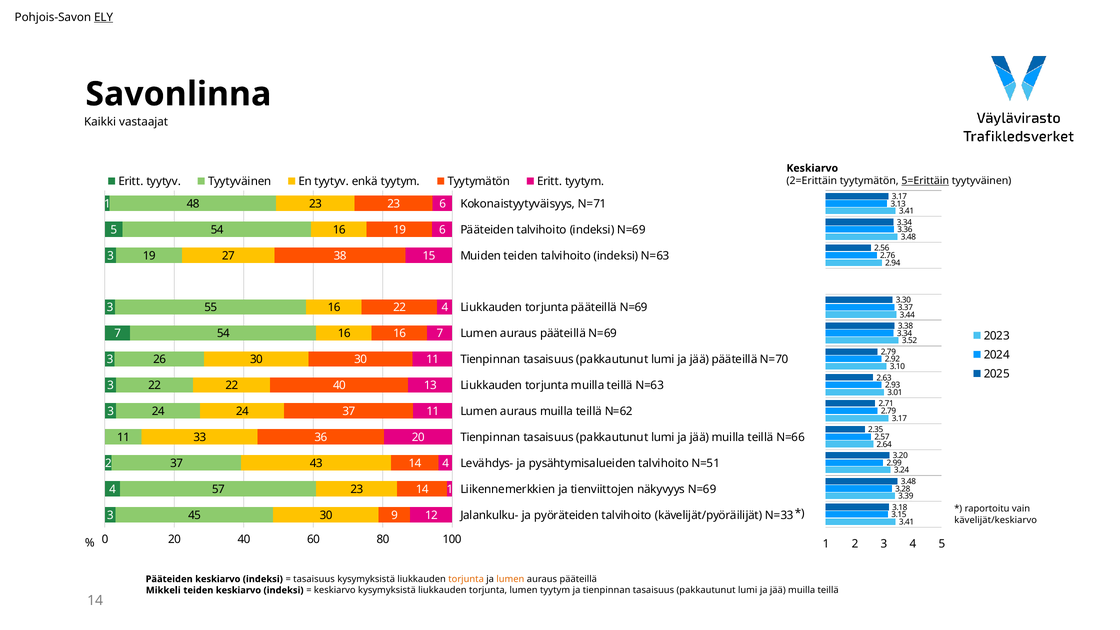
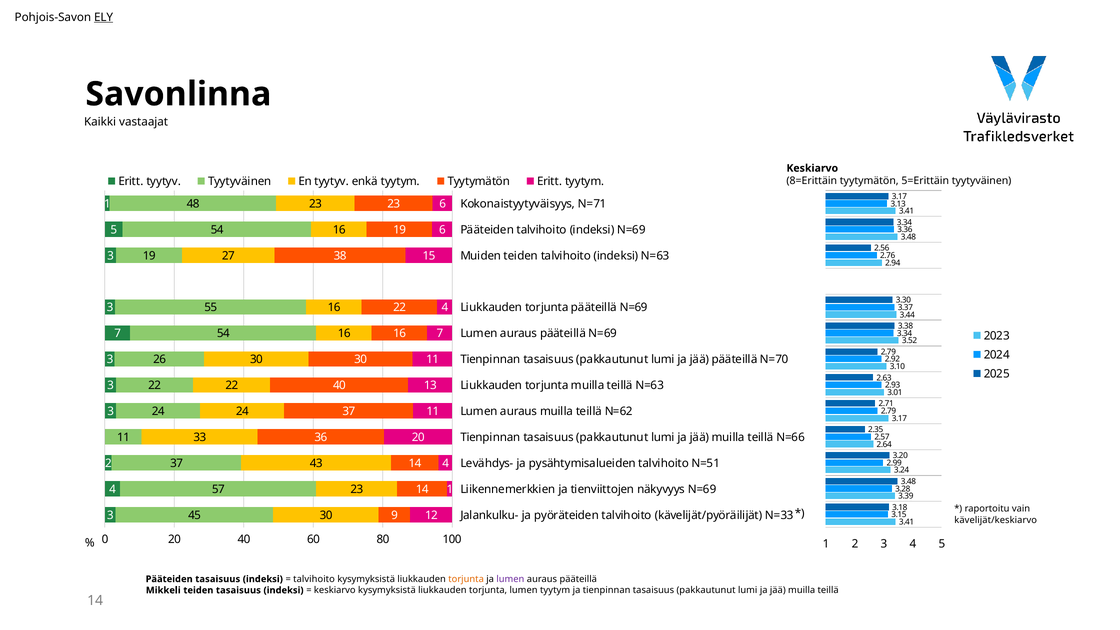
2=Erittäin: 2=Erittäin -> 8=Erittäin
5=Erittäin underline: present -> none
Pääteiden keskiarvo: keskiarvo -> tasaisuus
tasaisuus at (314, 579): tasaisuus -> talvihoito
lumen at (510, 579) colour: orange -> purple
teiden keskiarvo: keskiarvo -> tasaisuus
